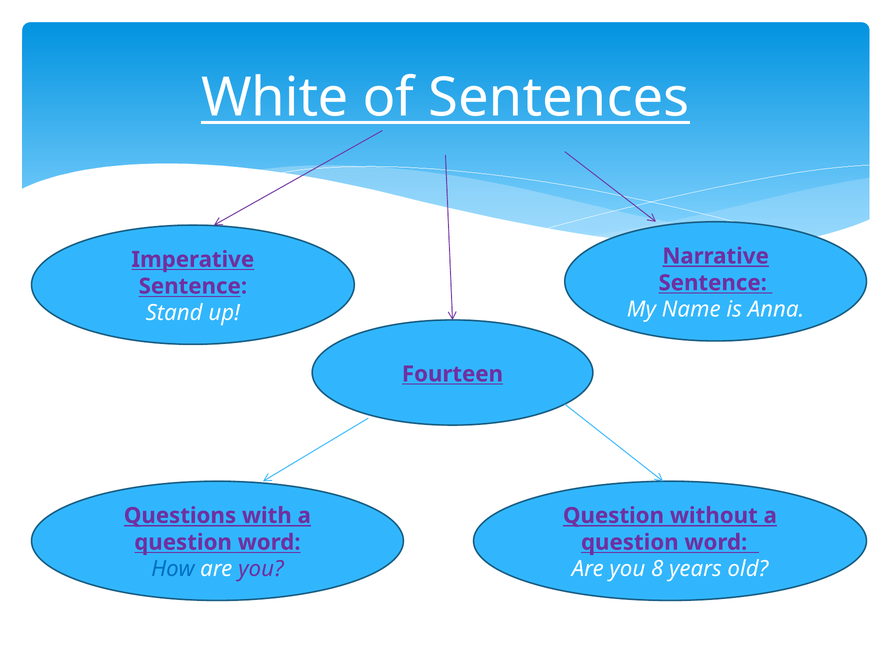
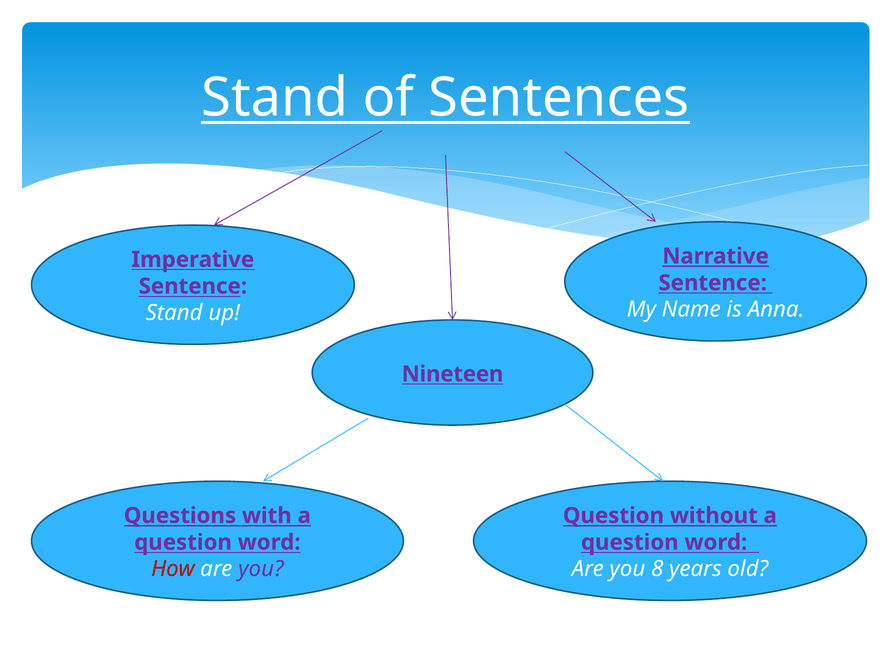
White at (275, 98): White -> Stand
Fourteen: Fourteen -> Nineteen
How colour: blue -> red
